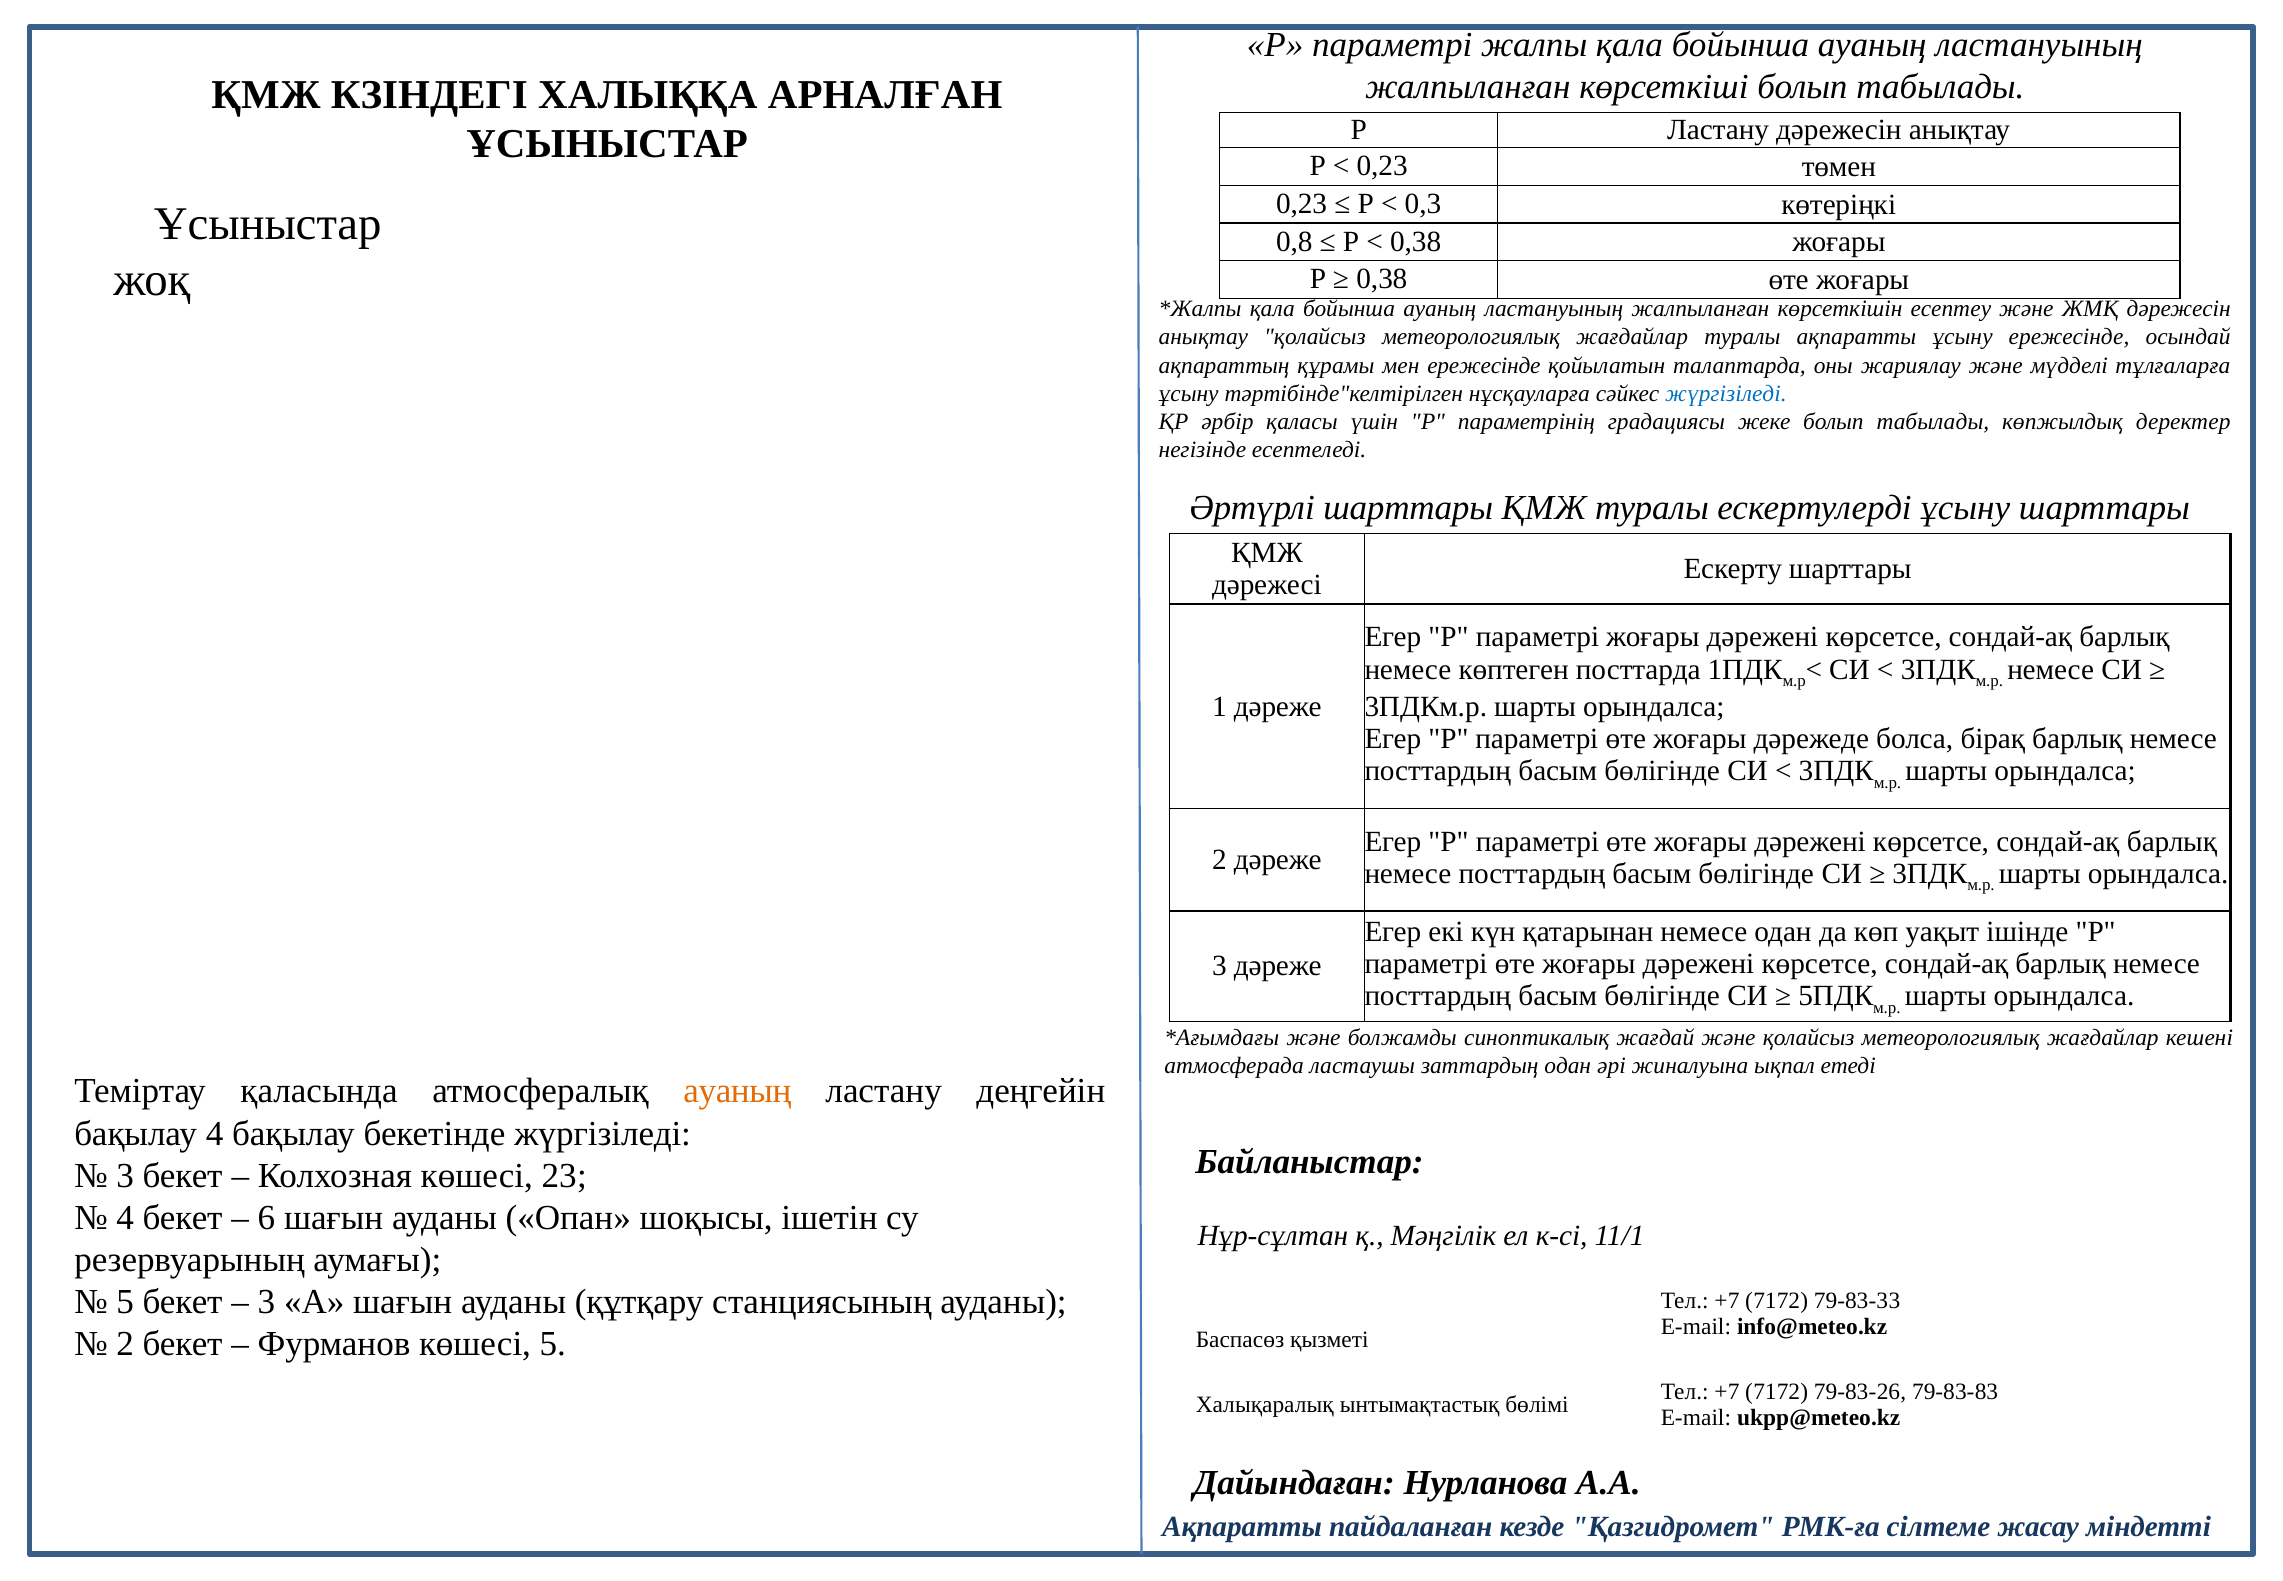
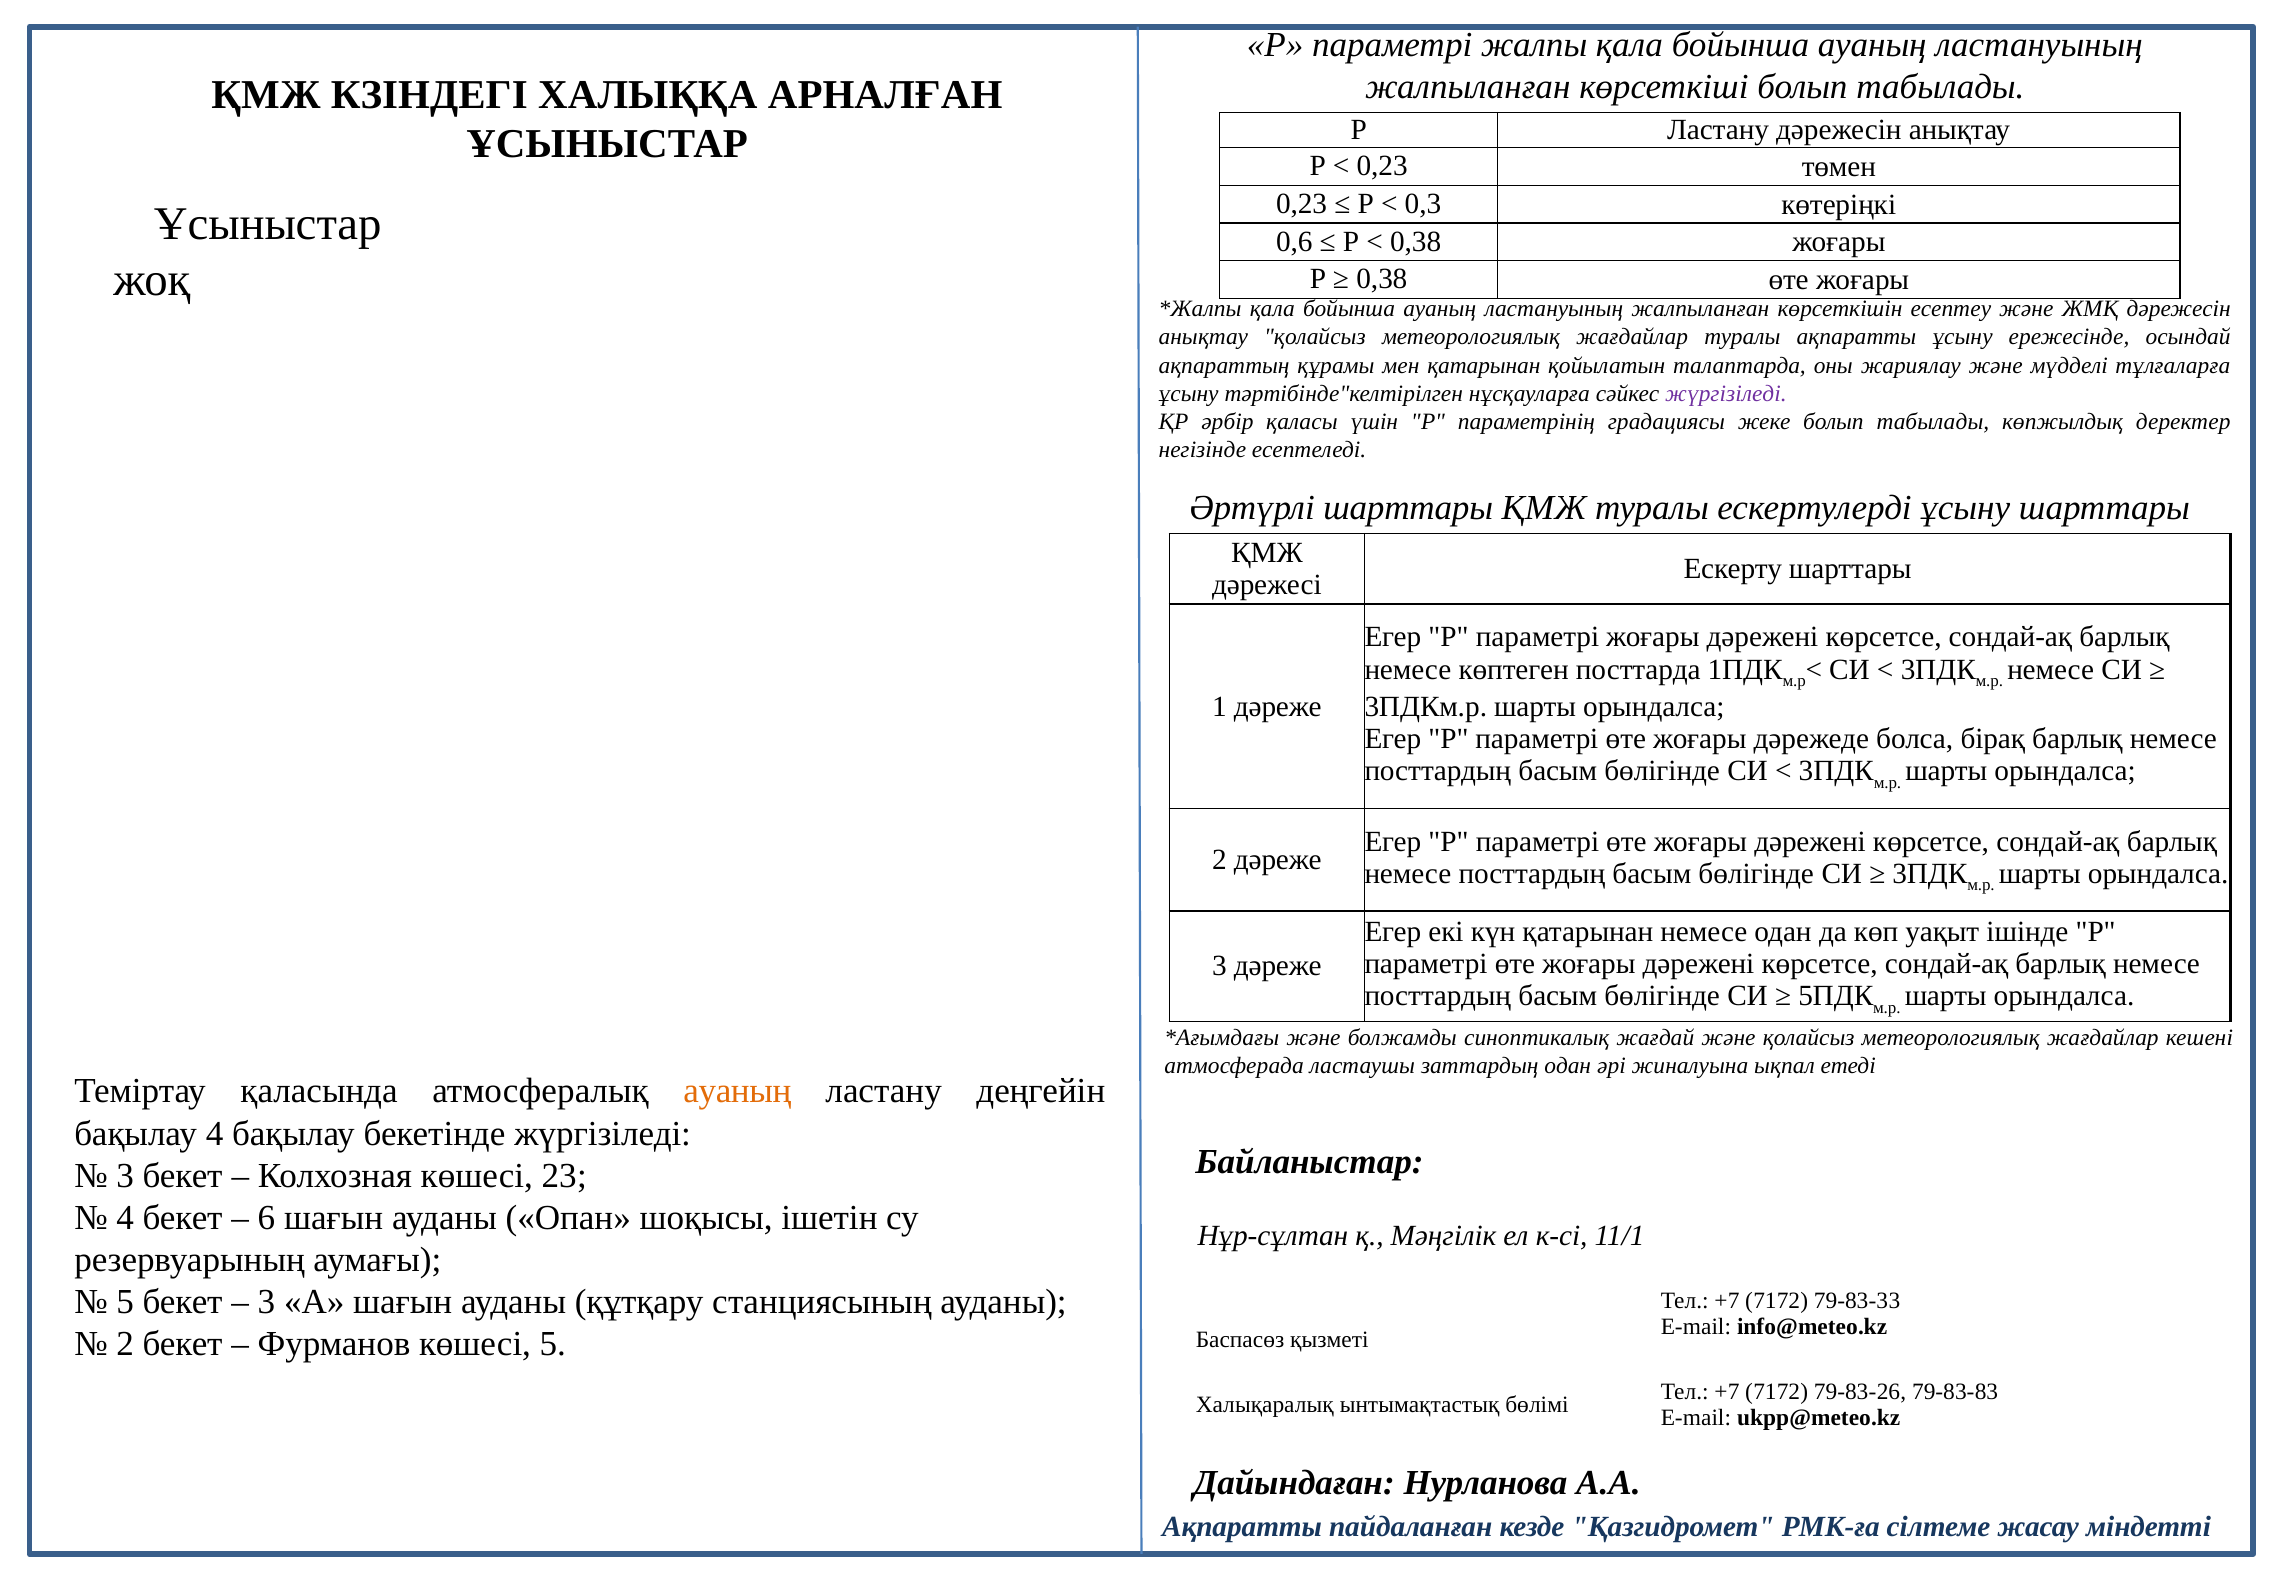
0,8: 0,8 -> 0,6
мен ережесінде: ережесінде -> қатарынан
жүргізіледі at (1726, 393) colour: blue -> purple
